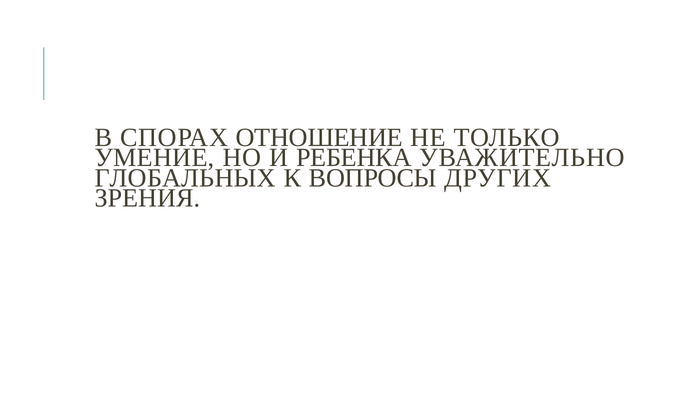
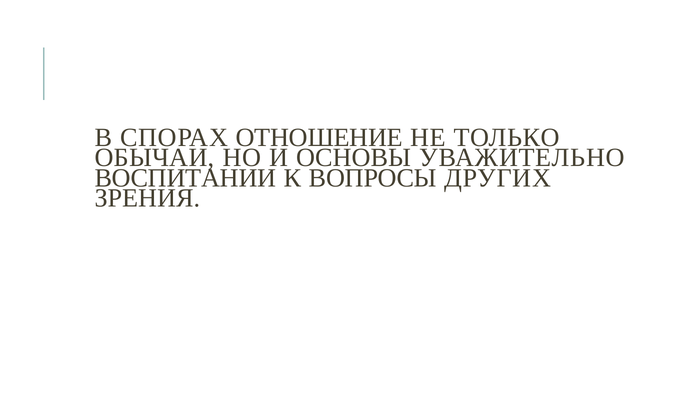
УМЕНИЕ: УМЕНИЕ -> ОБЫЧАИ
РЕБЕНКА: РЕБЕНКА -> ОСНОВЫ
ГЛОБАЛЬНЫХ: ГЛОБАЛЬНЫХ -> ВОСПИТАНИИ
